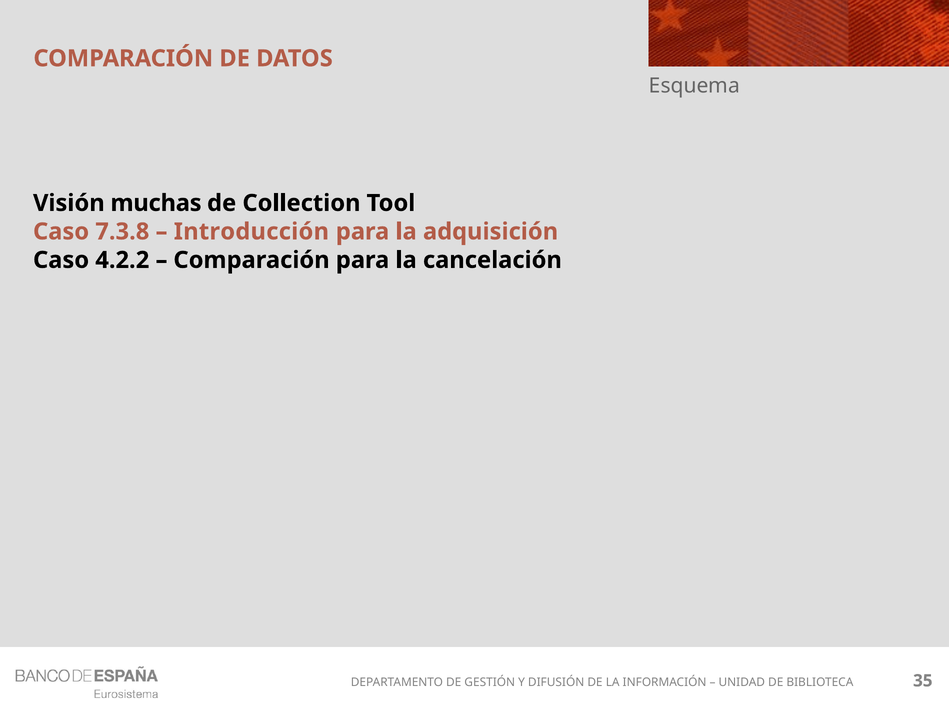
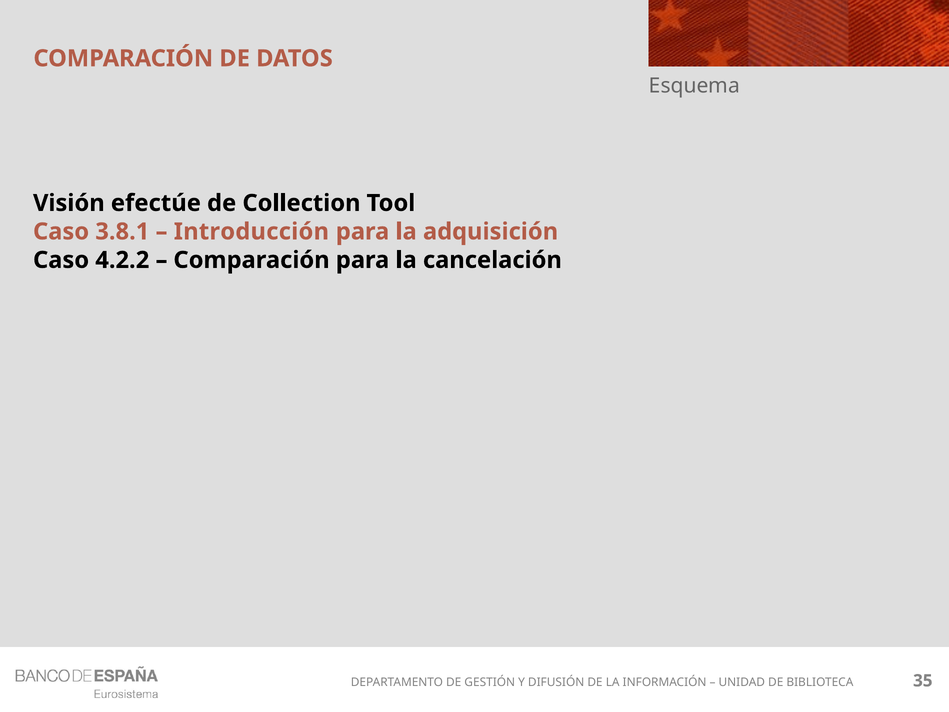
muchas: muchas -> efectúe
7.3.8: 7.3.8 -> 3.8.1
